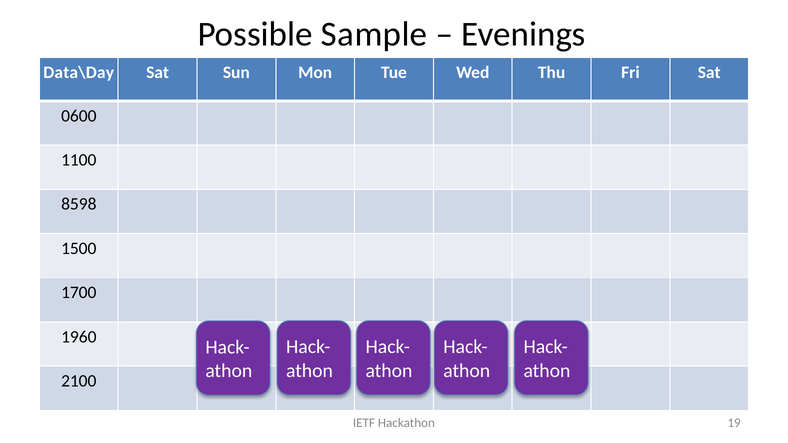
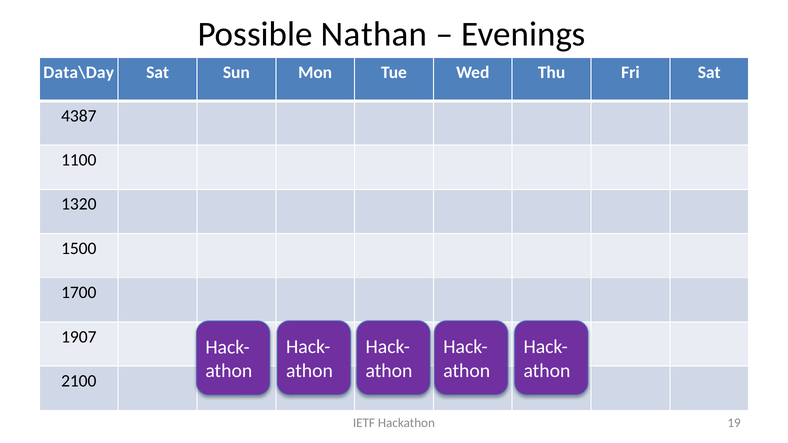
Sample: Sample -> Nathan
0600: 0600 -> 4387
8598: 8598 -> 1320
1960: 1960 -> 1907
